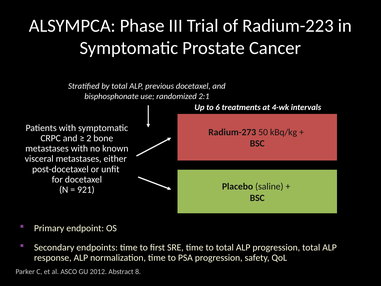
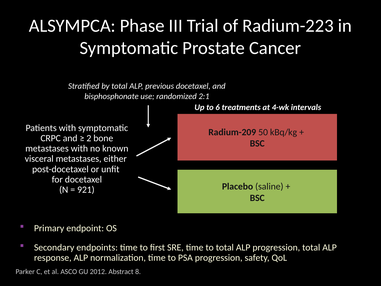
Radium-273: Radium-273 -> Radium-209
